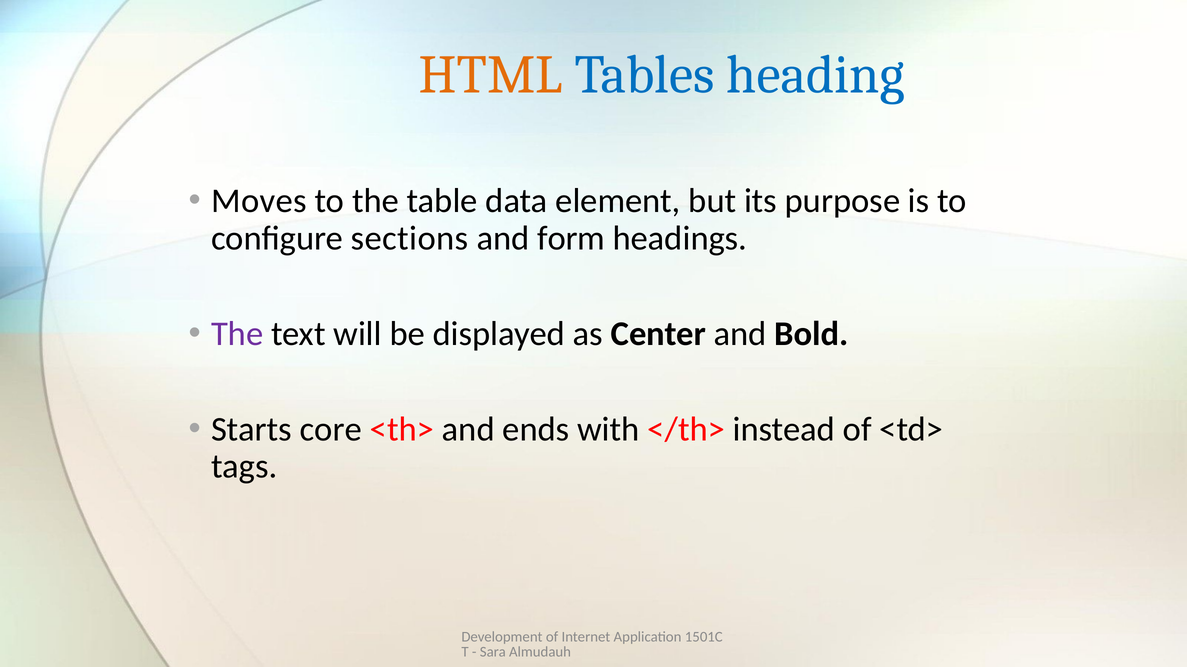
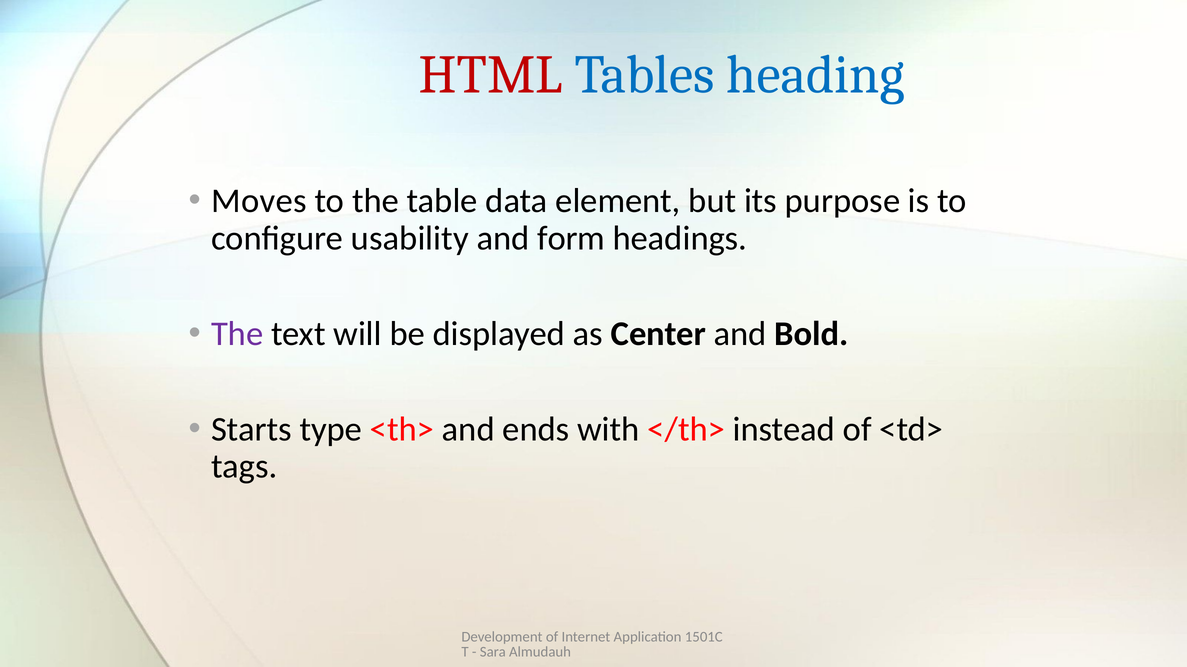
HTML colour: orange -> red
sections: sections -> usability
core: core -> type
